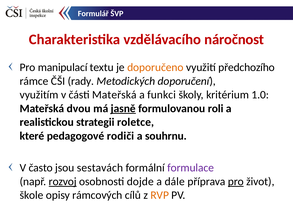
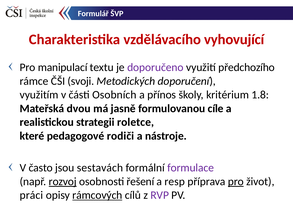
náročnost: náročnost -> vyhovující
doporučeno colour: orange -> purple
rady: rady -> svoji
části Mateřská: Mateřská -> Osobních
funkci: funkci -> přínos
1.0: 1.0 -> 1.8
jasně underline: present -> none
roli: roli -> cíle
souhrnu: souhrnu -> nástroje
dojde: dojde -> řešení
dále: dále -> resp
škole: škole -> práci
rámcových underline: none -> present
RVP colour: orange -> purple
